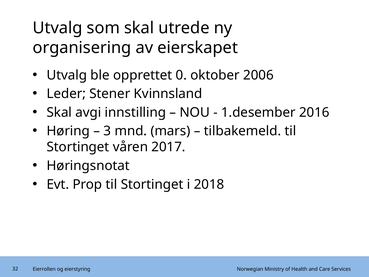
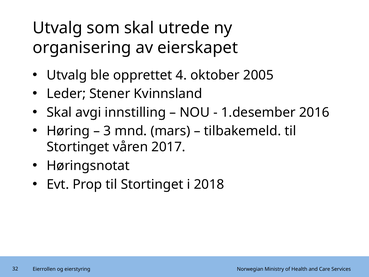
0: 0 -> 4
2006: 2006 -> 2005
